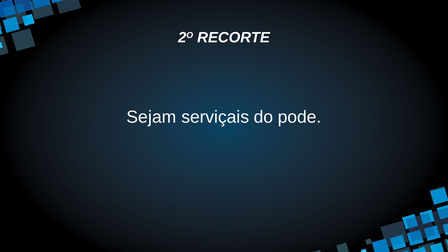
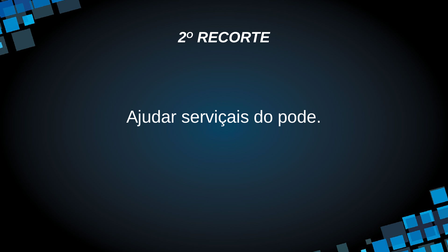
Sejam: Sejam -> Ajudar
